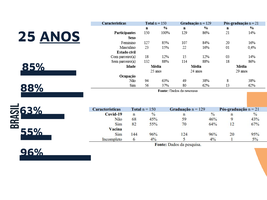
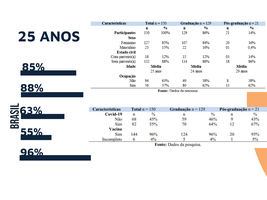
ANOS underline: present -> none
